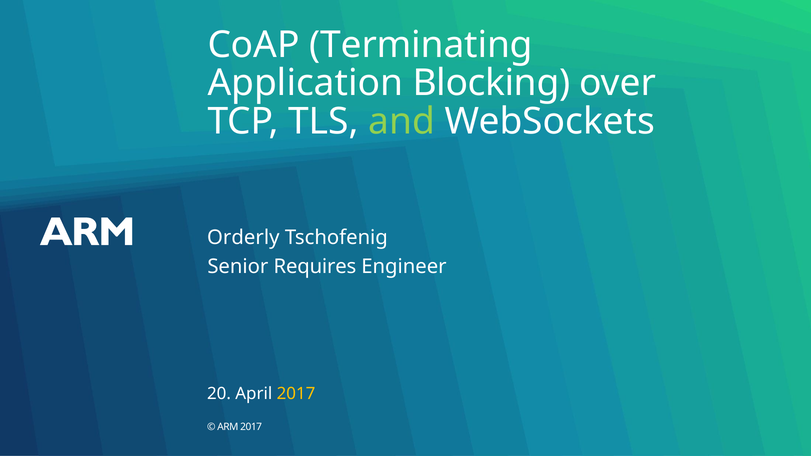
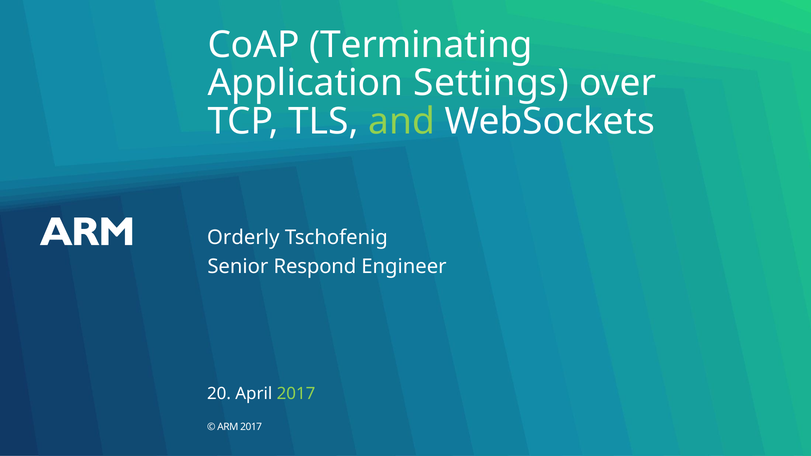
Blocking: Blocking -> Settings
Requires: Requires -> Respond
2017 at (296, 394) colour: yellow -> light green
